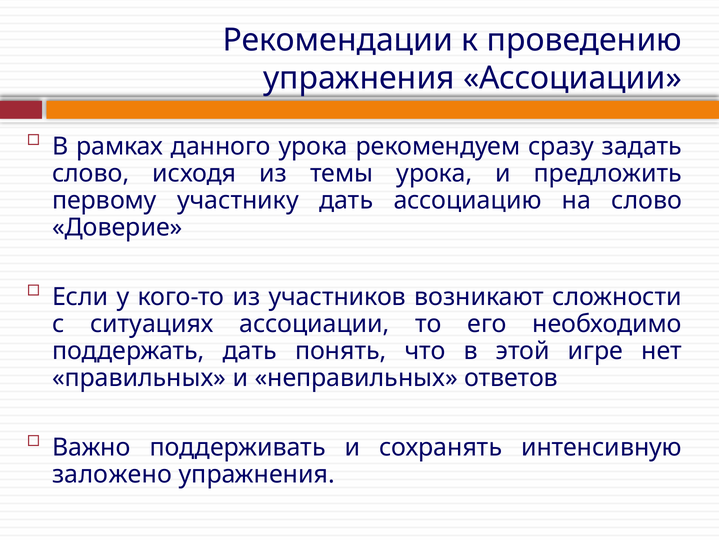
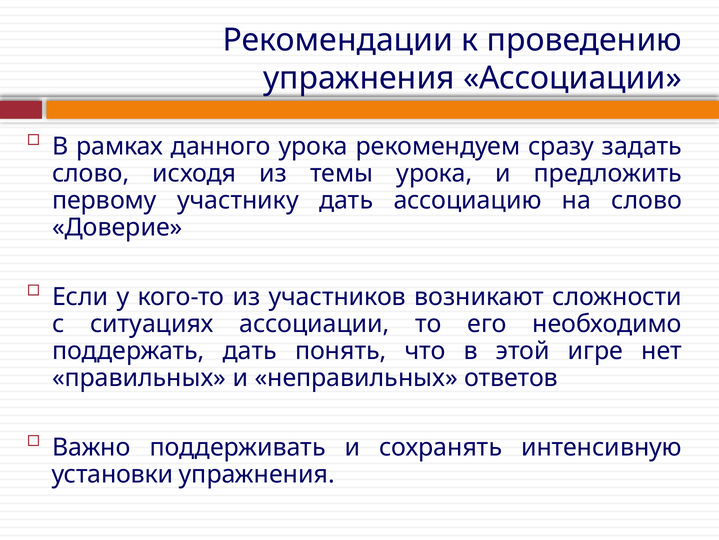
заложено: заложено -> установки
